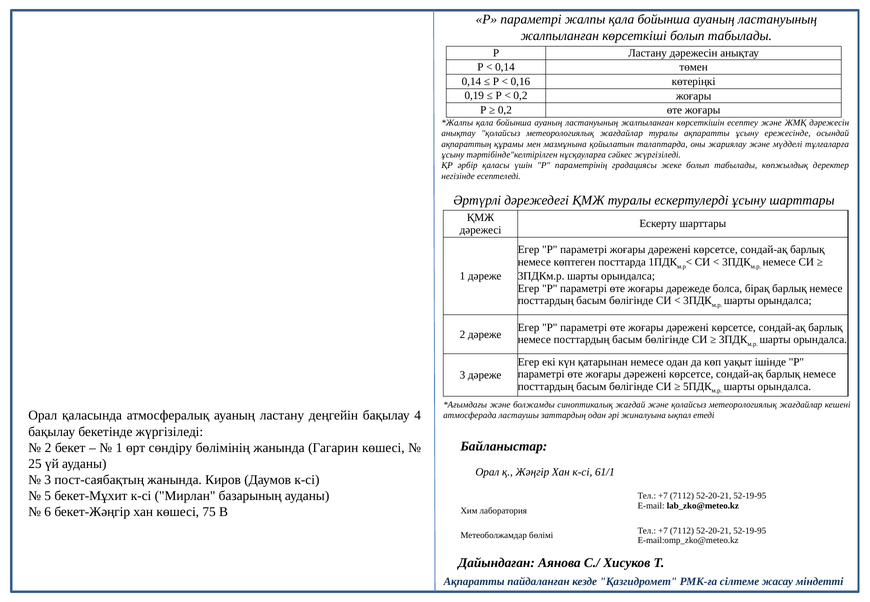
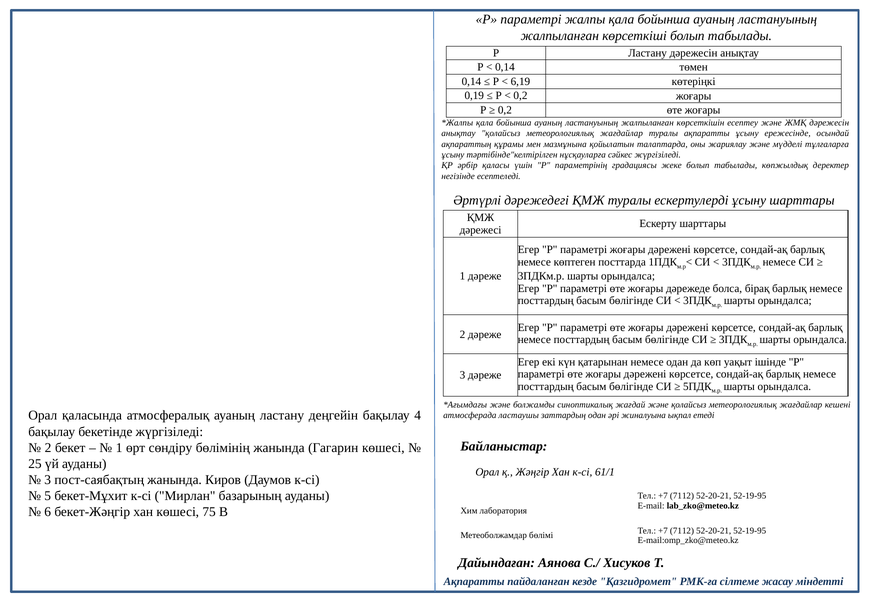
0,16: 0,16 -> 6,19
